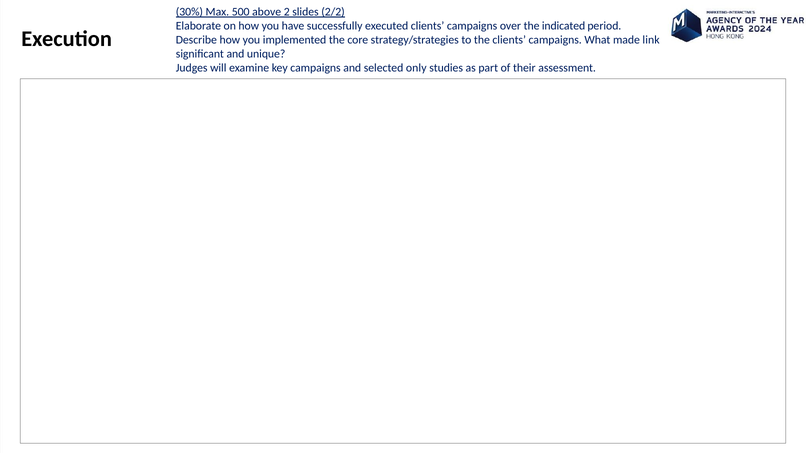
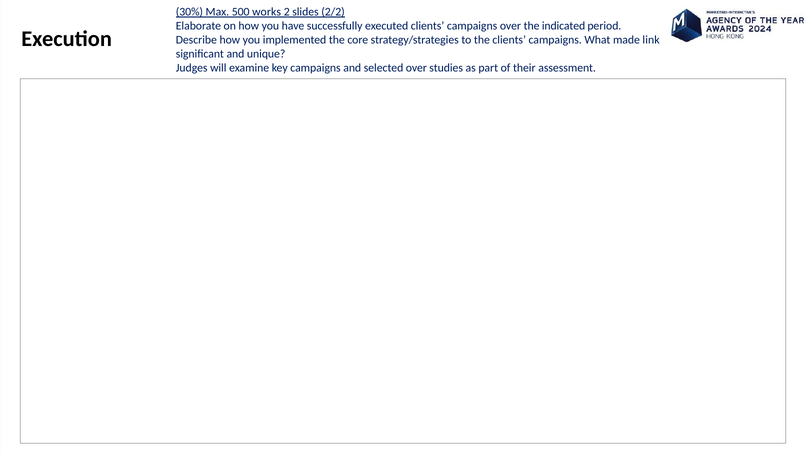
above: above -> works
selected only: only -> over
